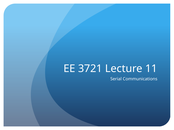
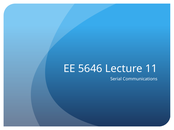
3721: 3721 -> 5646
